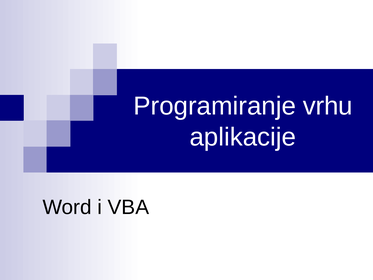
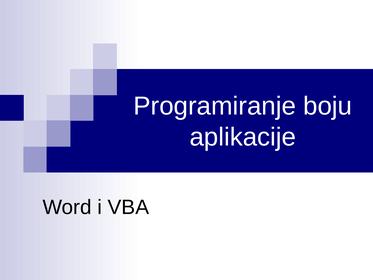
vrhu: vrhu -> boju
